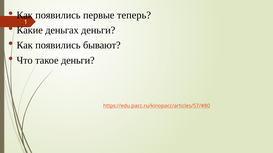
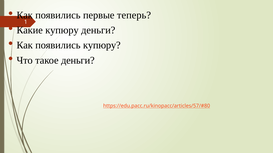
Какие деньгах: деньгах -> купюру
появились бывают: бывают -> купюру
